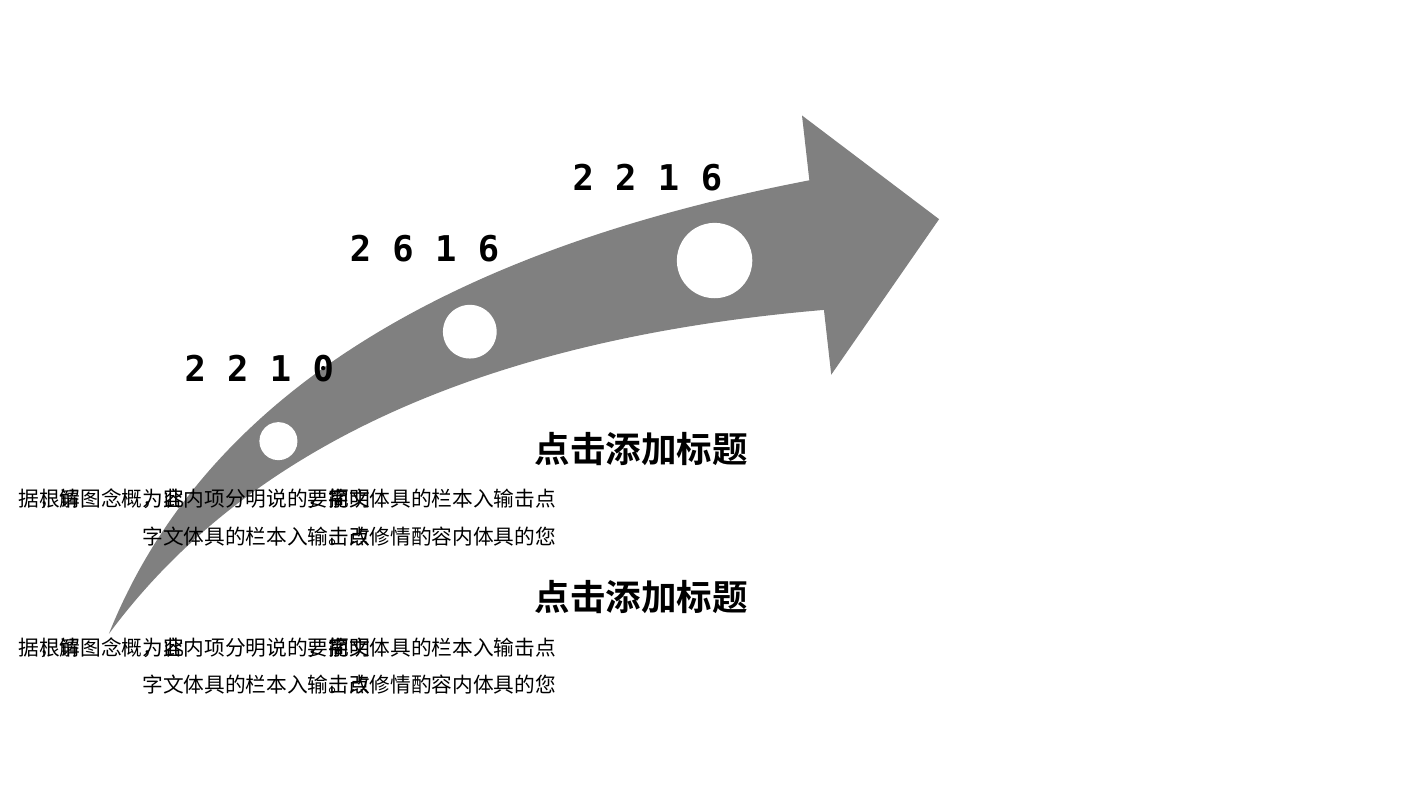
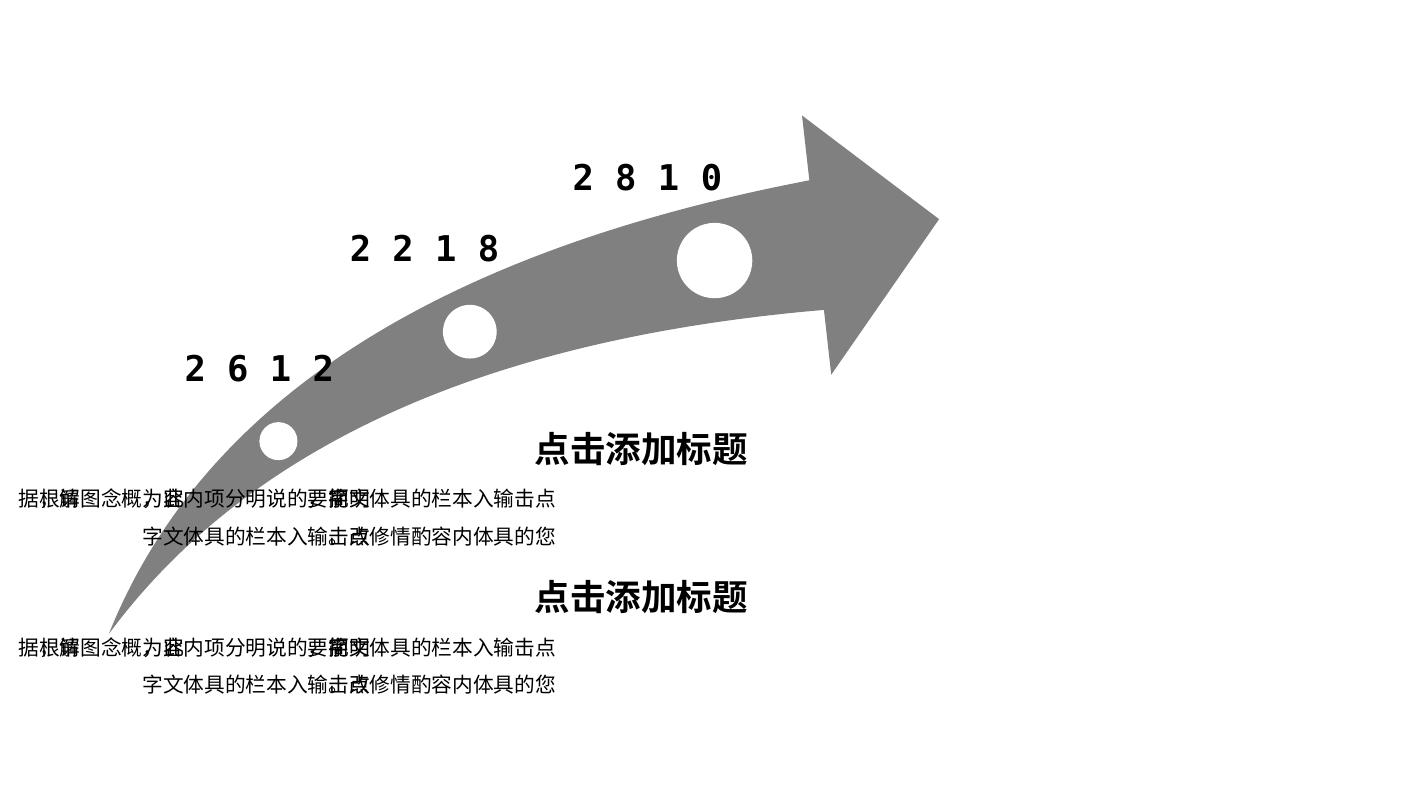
2 at (626, 179): 2 -> 8
6 at (711, 179): 6 -> 0
6 at (403, 250): 6 -> 2
6 at (489, 250): 6 -> 8
2 at (238, 370): 2 -> 6
1 0: 0 -> 2
